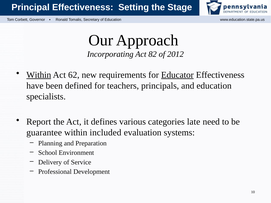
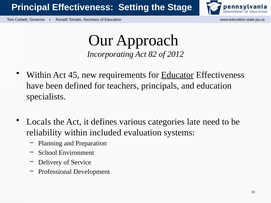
Within at (39, 75) underline: present -> none
62: 62 -> 45
Report: Report -> Locals
guarantee: guarantee -> reliability
